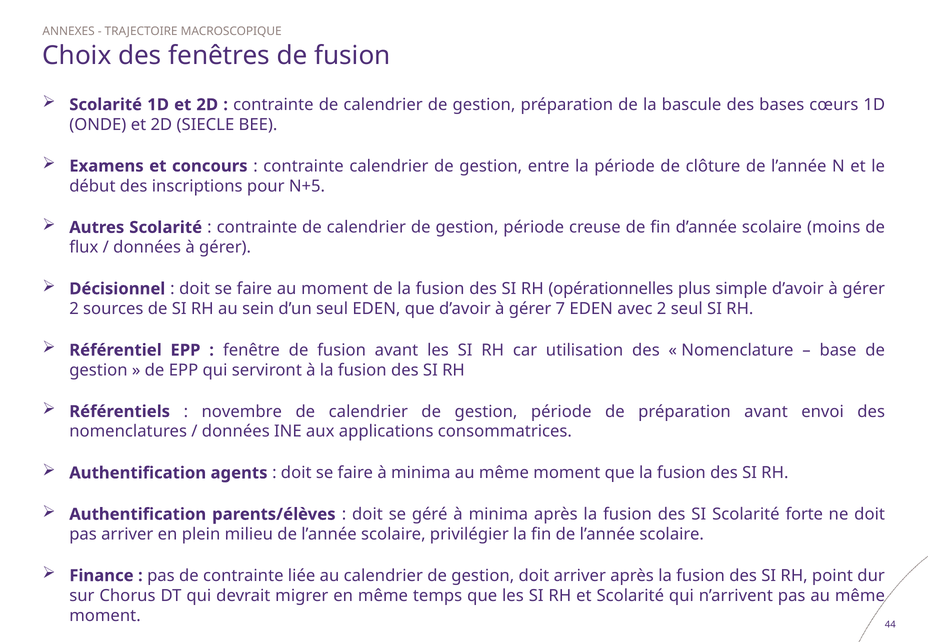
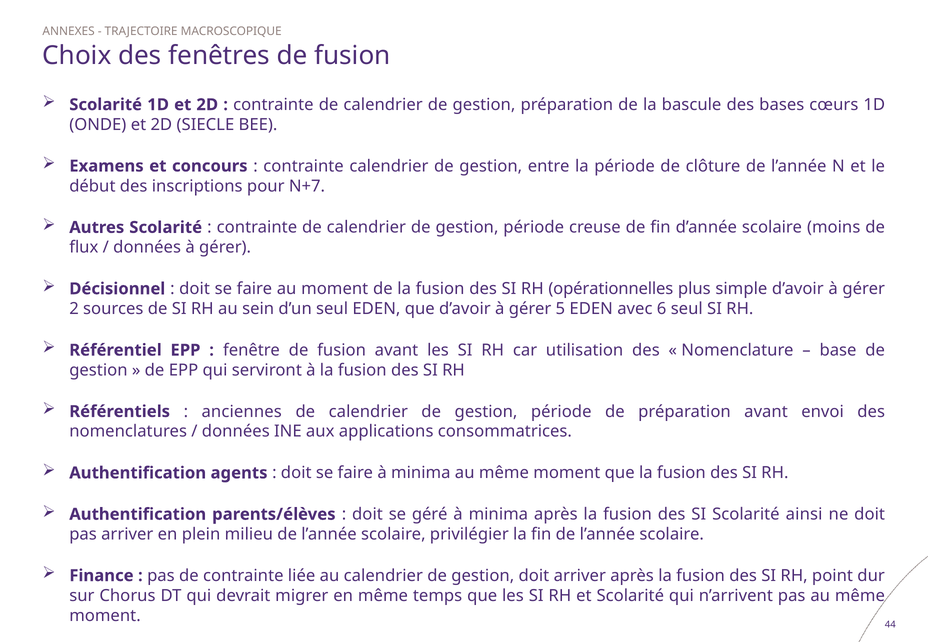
N+5: N+5 -> N+7
7: 7 -> 5
avec 2: 2 -> 6
novembre: novembre -> anciennes
forte: forte -> ainsi
